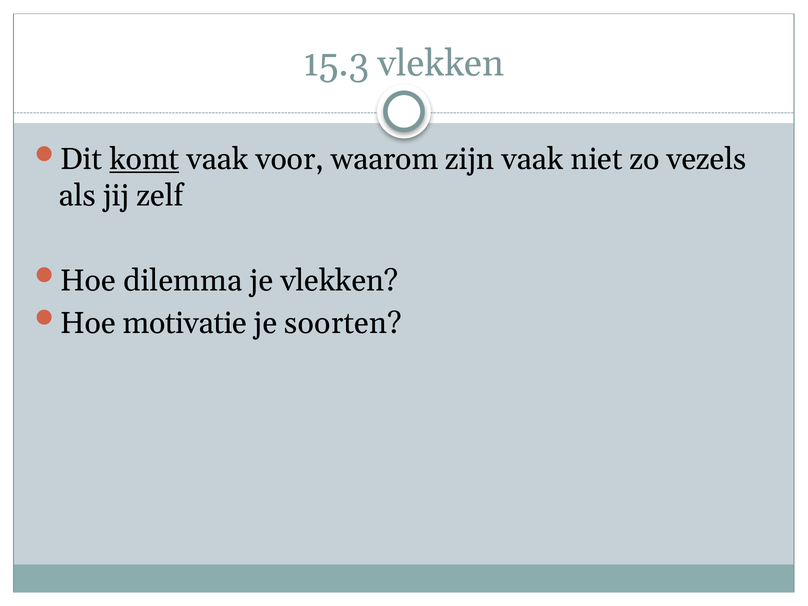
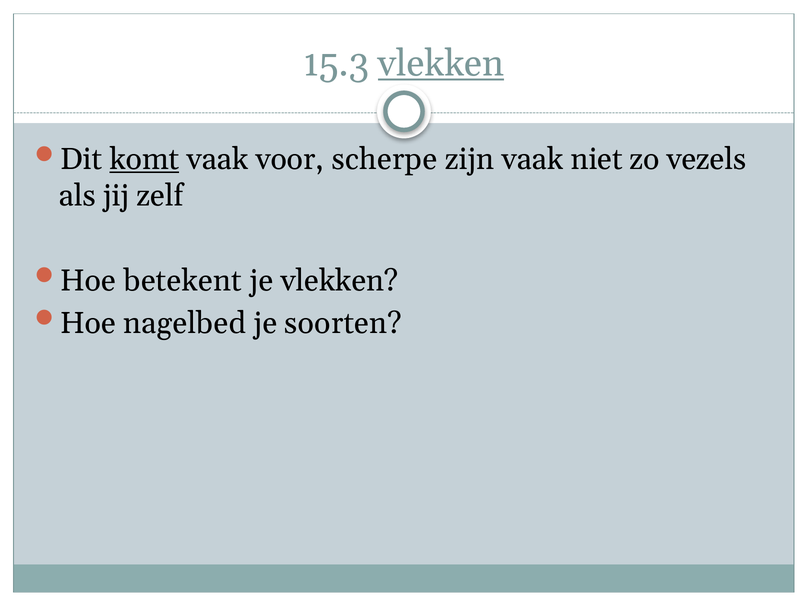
vlekken at (441, 64) underline: none -> present
waarom: waarom -> scherpe
dilemma: dilemma -> betekent
motivatie: motivatie -> nagelbed
